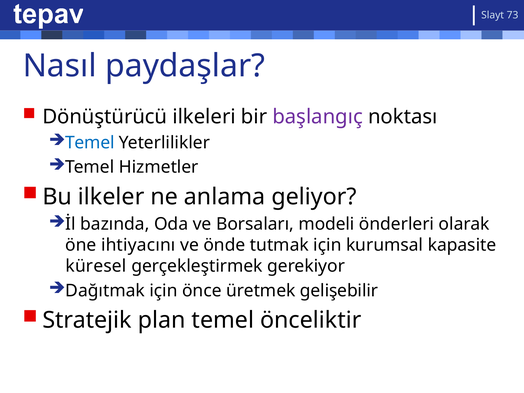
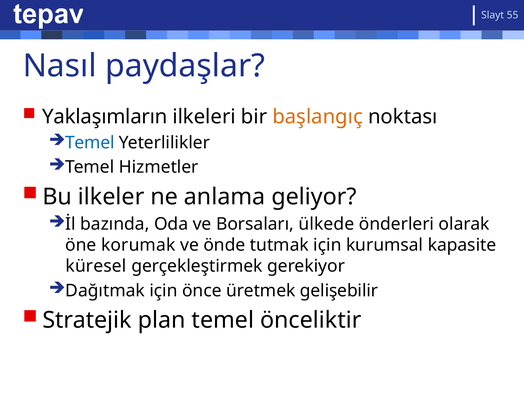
73: 73 -> 55
Dönüştürücü: Dönüştürücü -> Yaklaşımların
başlangıç colour: purple -> orange
modeli: modeli -> ülkede
ihtiyacını: ihtiyacını -> korumak
